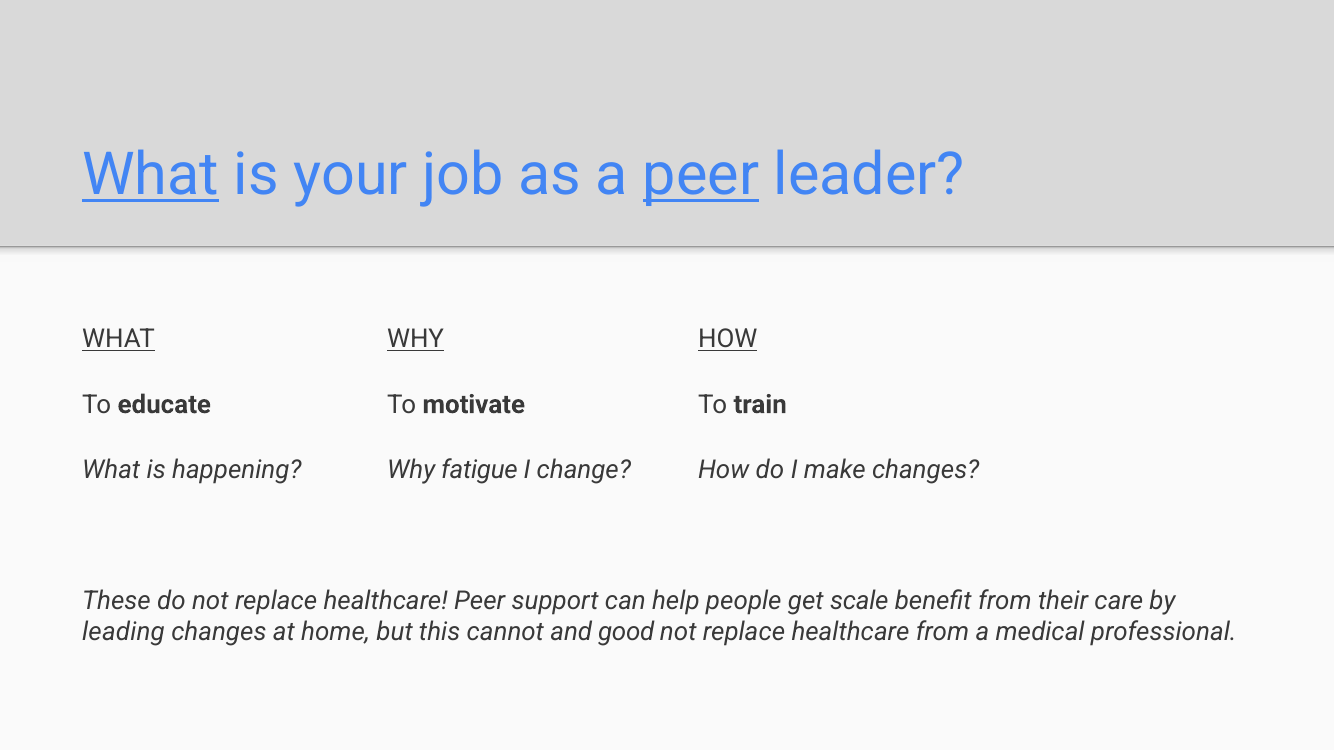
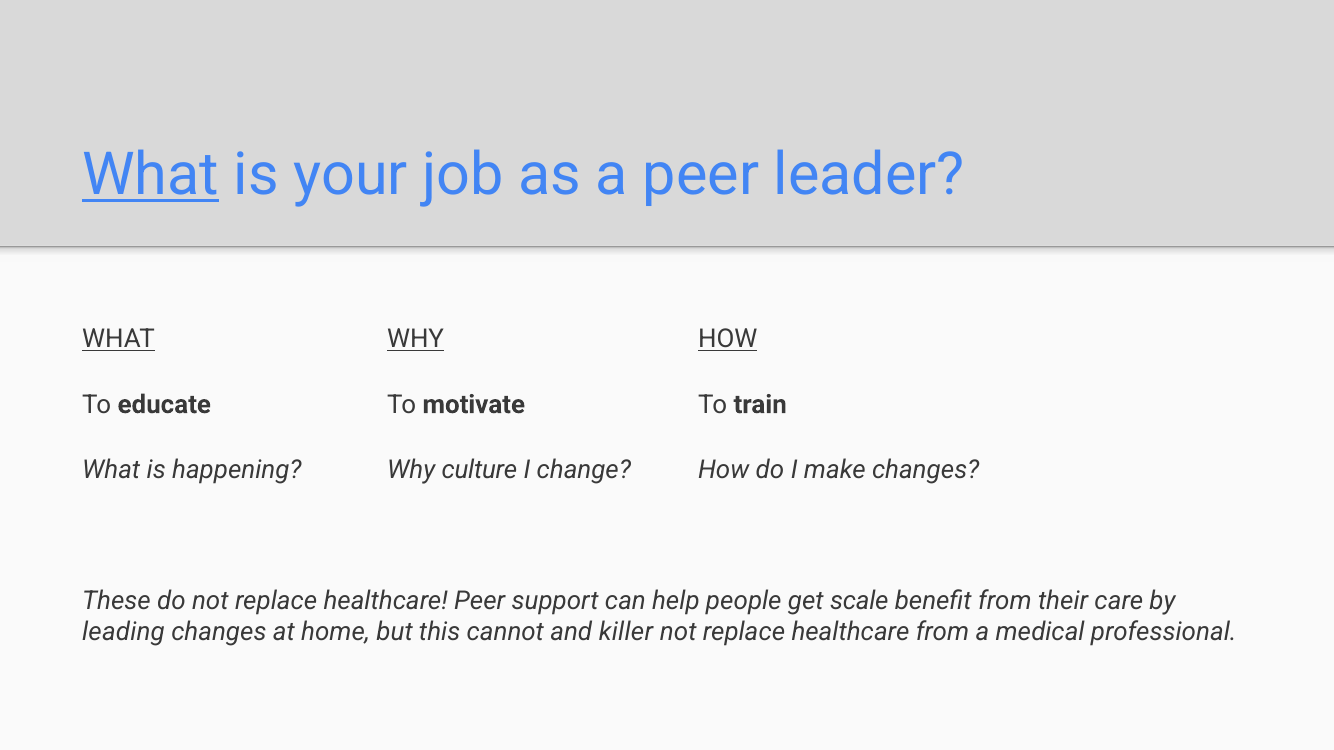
peer at (701, 175) underline: present -> none
fatigue: fatigue -> culture
good: good -> killer
